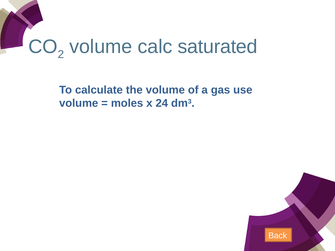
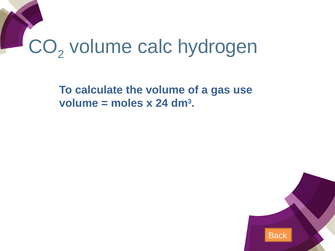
calc saturated: saturated -> hydrogen
